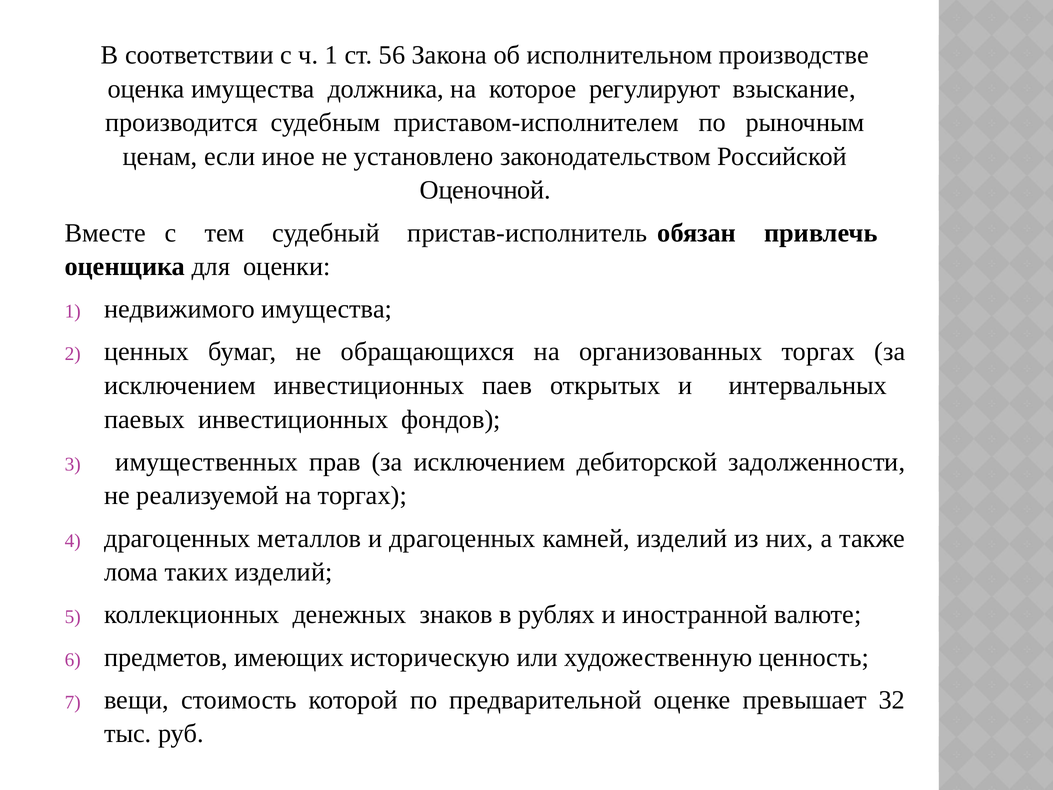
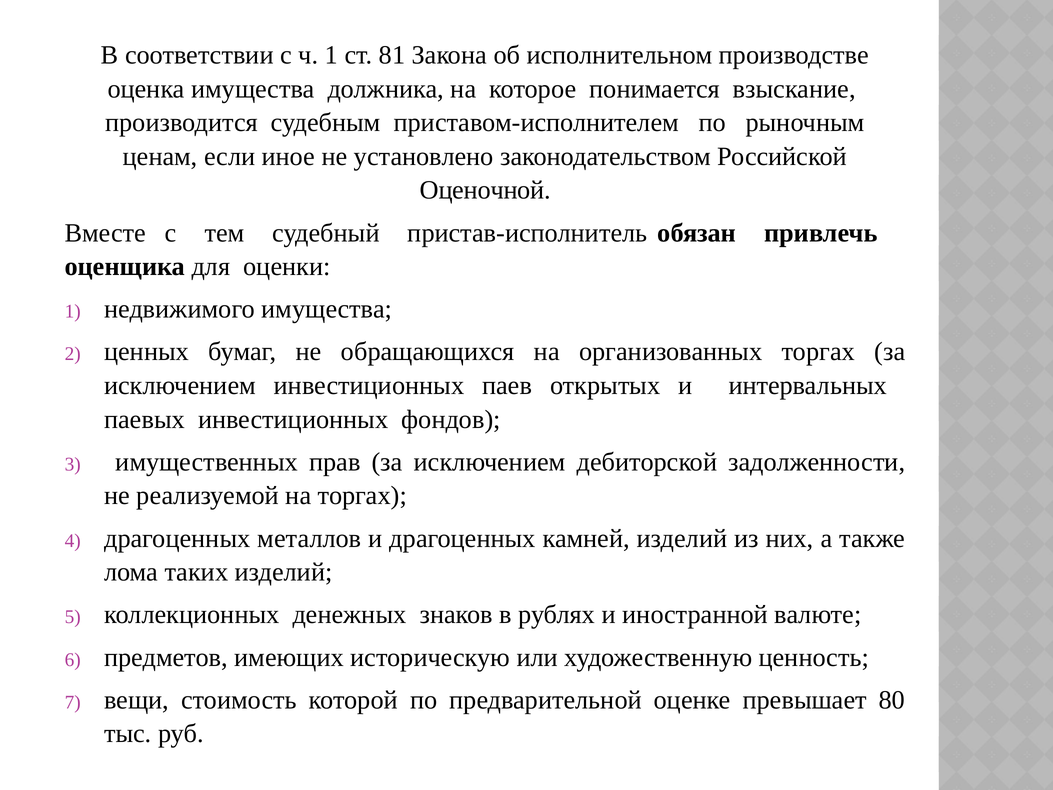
56: 56 -> 81
регулируют: регулируют -> понимается
32: 32 -> 80
